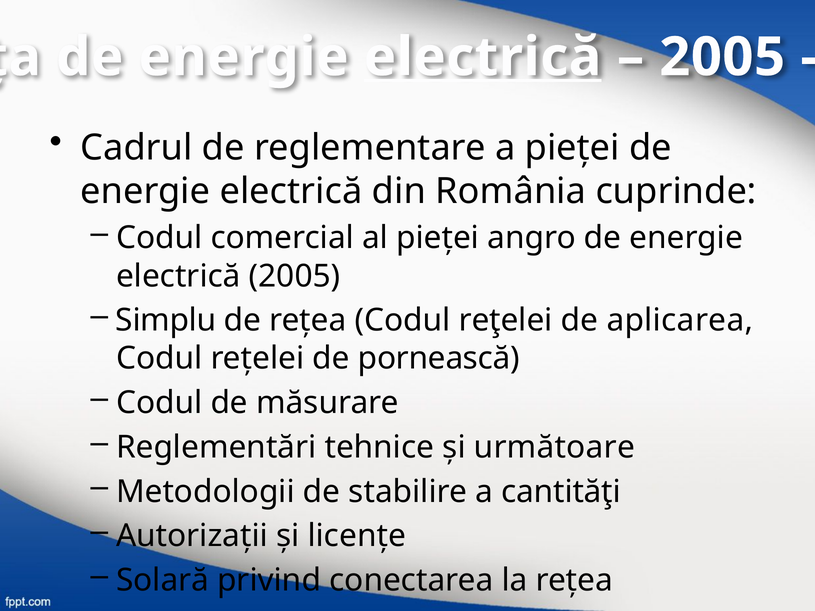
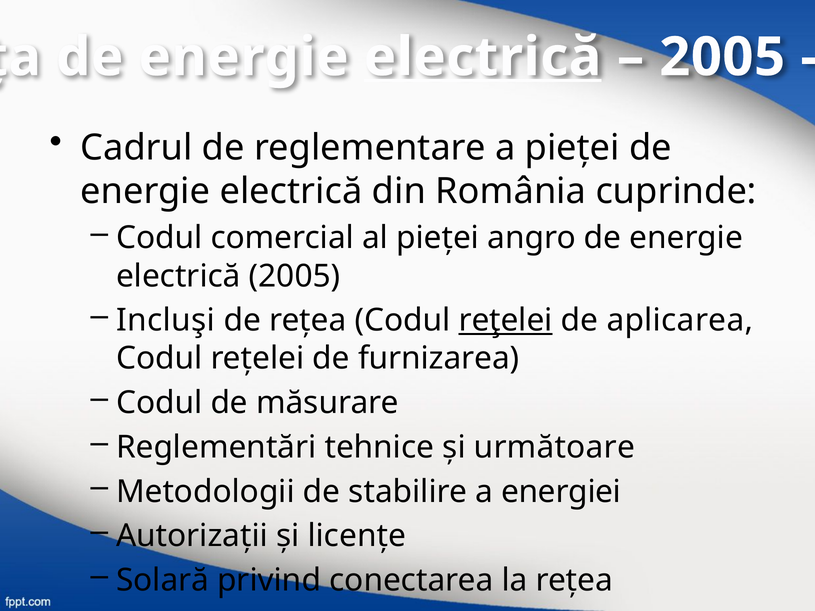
Simplu: Simplu -> Incluşi
reţelei at (506, 321) underline: none -> present
pornească: pornească -> furnizarea
cantităţi: cantităţi -> energiei
